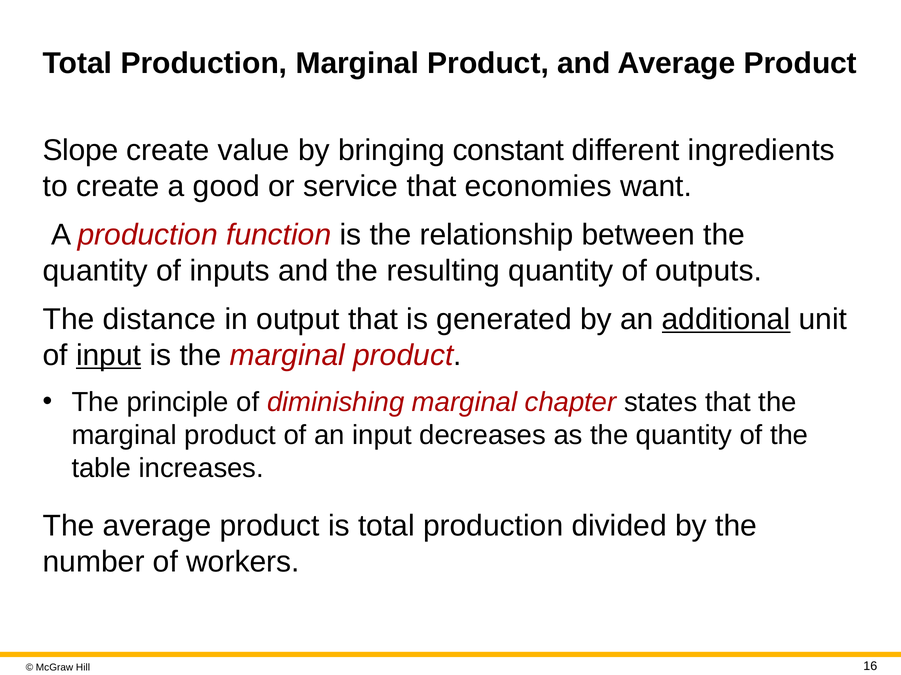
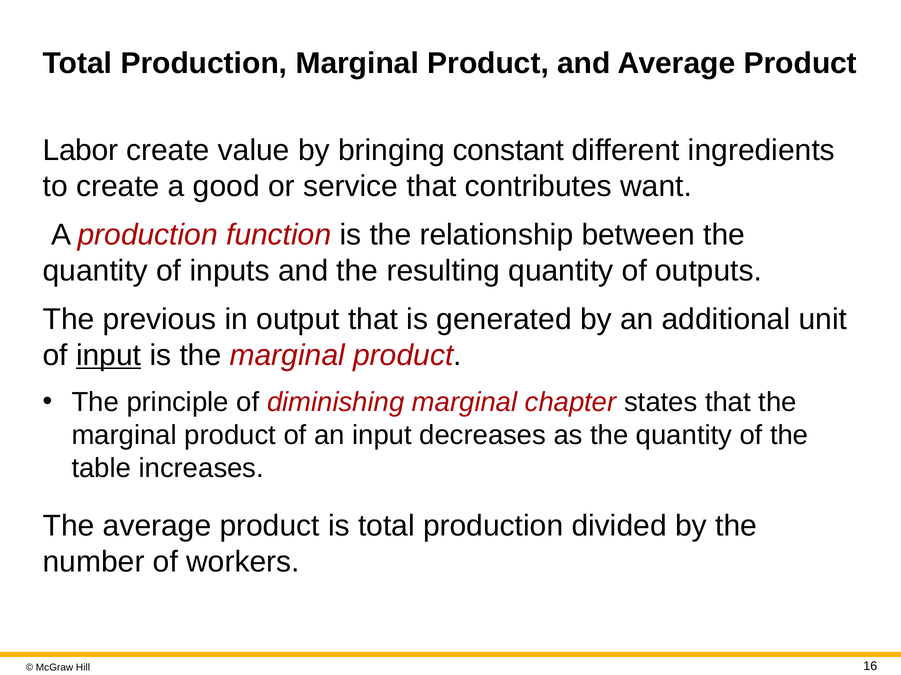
Slope: Slope -> Labor
economies: economies -> contributes
distance: distance -> previous
additional underline: present -> none
